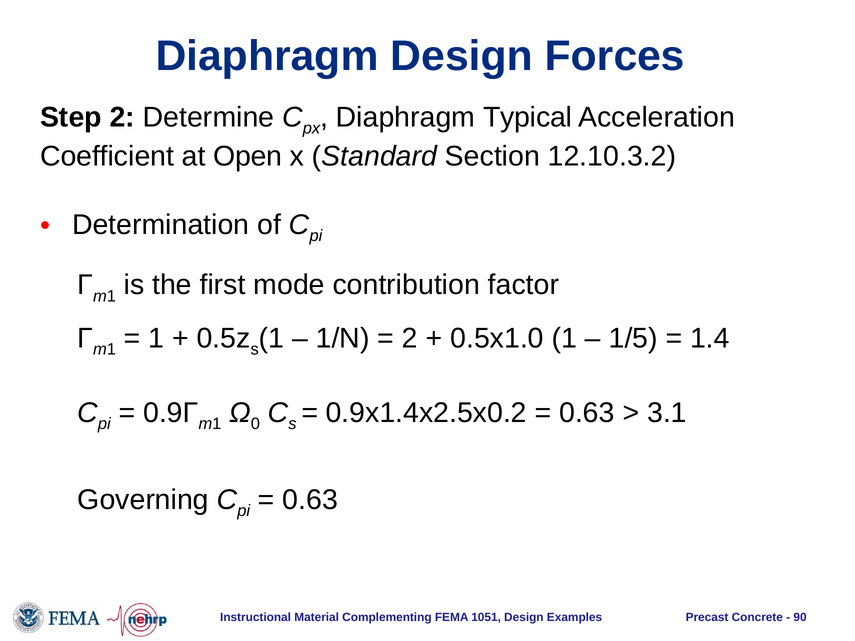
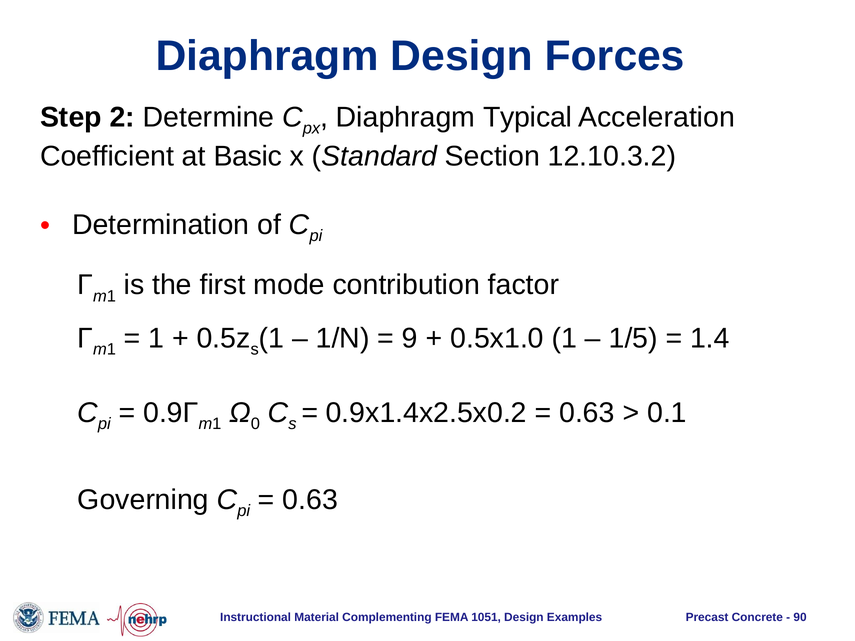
Open: Open -> Basic
2 at (410, 338): 2 -> 9
3.1: 3.1 -> 0.1
